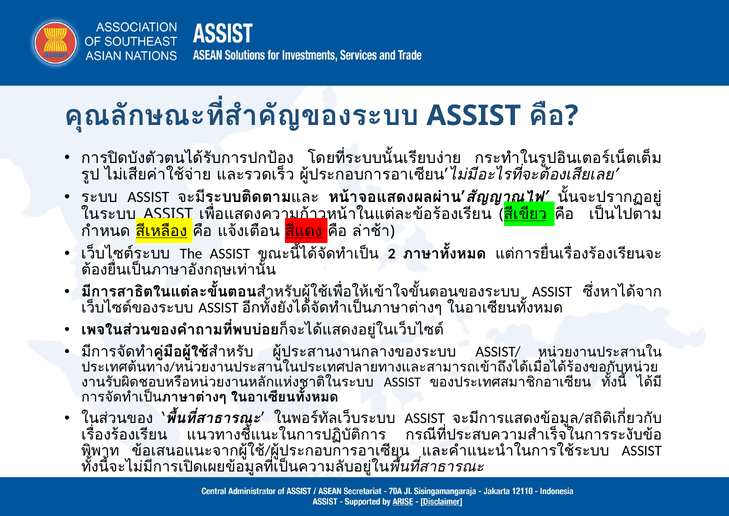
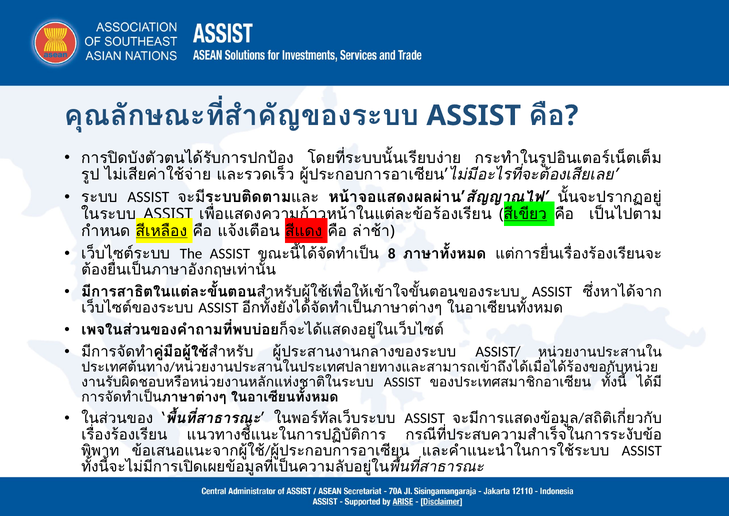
2: 2 -> 8
